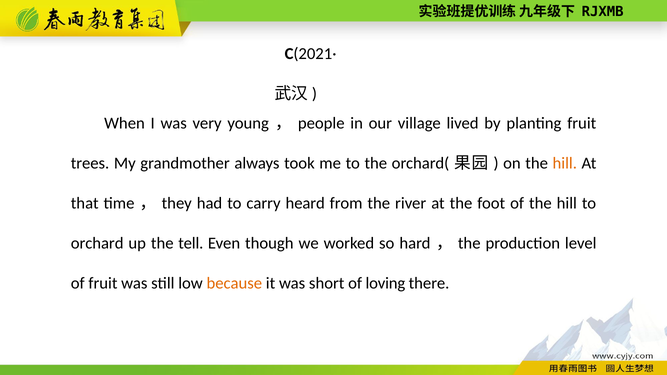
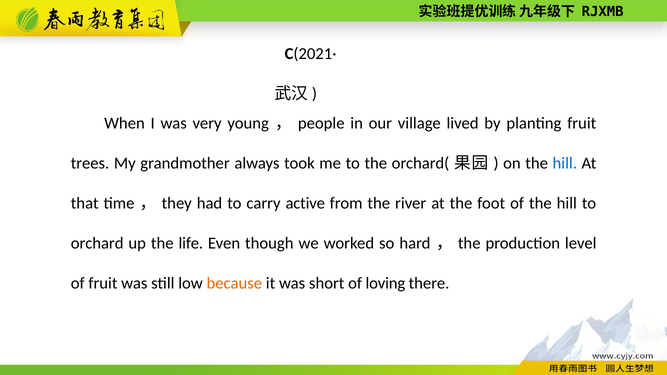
hill at (565, 164) colour: orange -> blue
heard: heard -> active
tell: tell -> life
